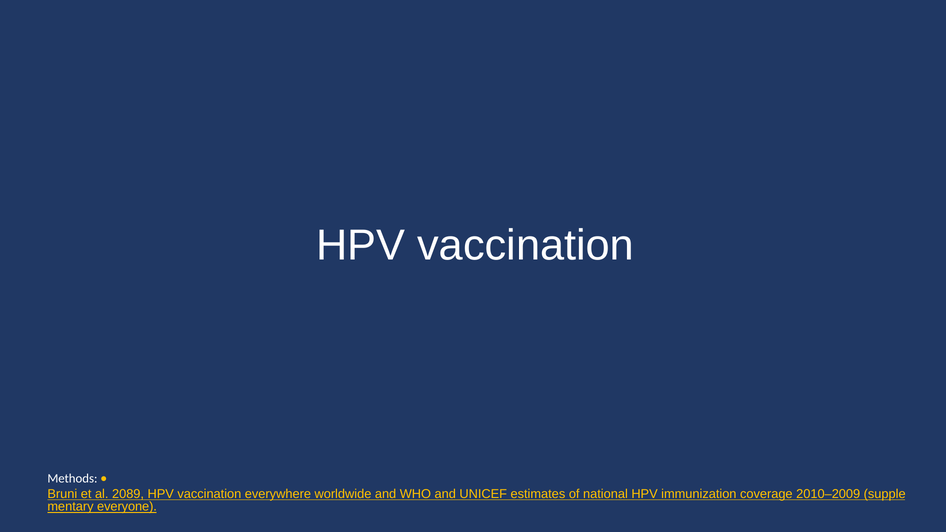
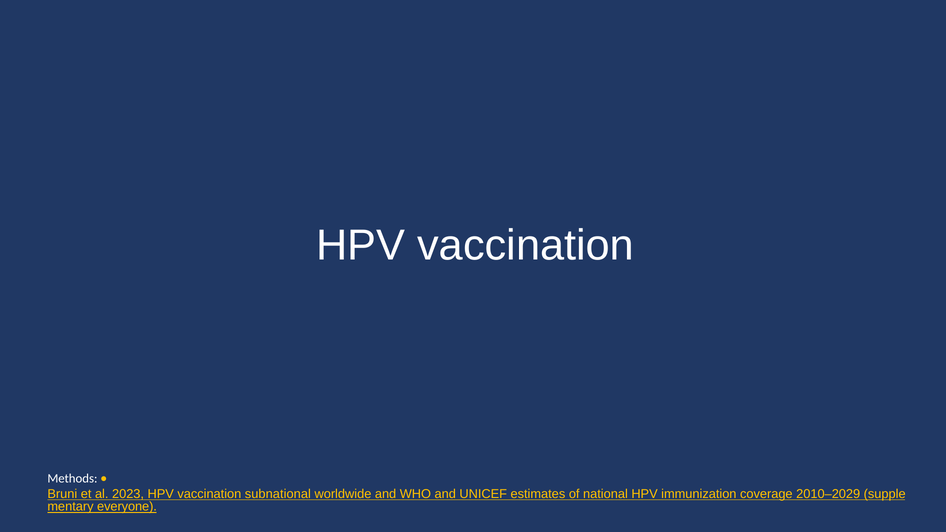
2089: 2089 -> 2023
everywhere: everywhere -> subnational
2010–2009: 2010–2009 -> 2010–2029
